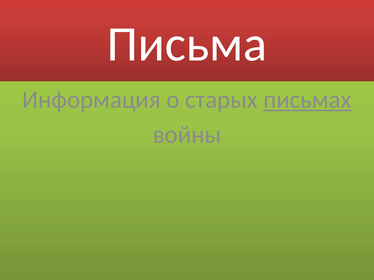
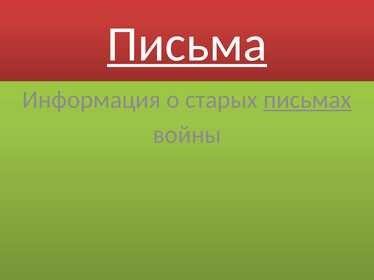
Письма underline: none -> present
